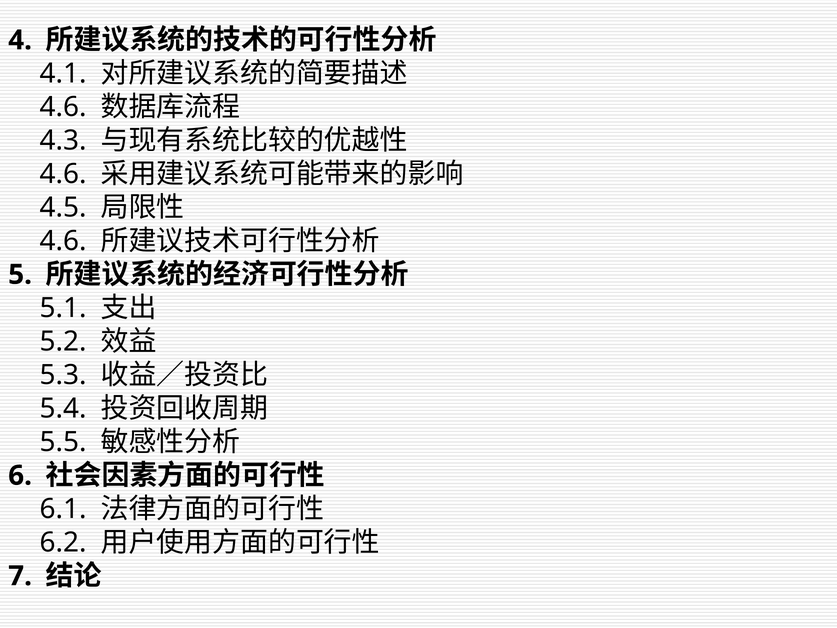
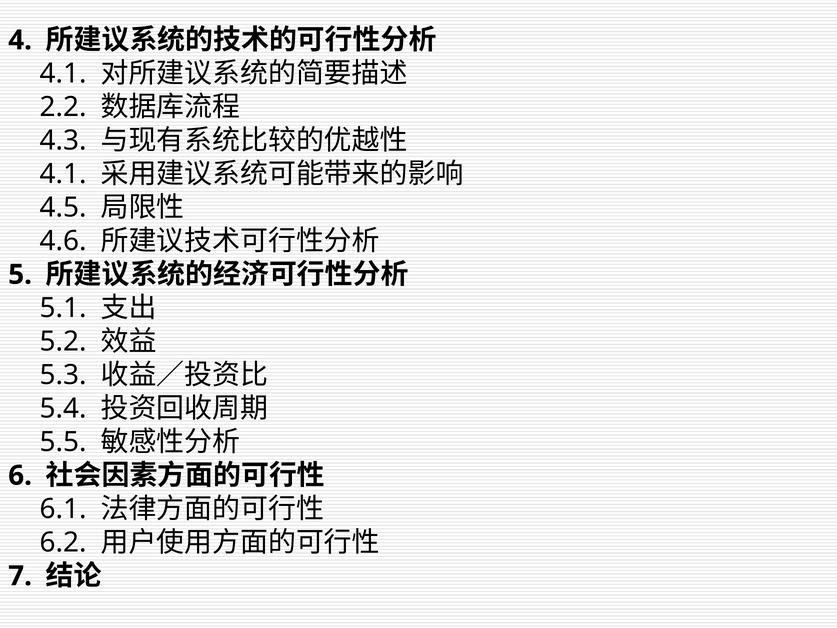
4.6 at (63, 107): 4.6 -> 2.2
4.6 at (63, 174): 4.6 -> 4.1
